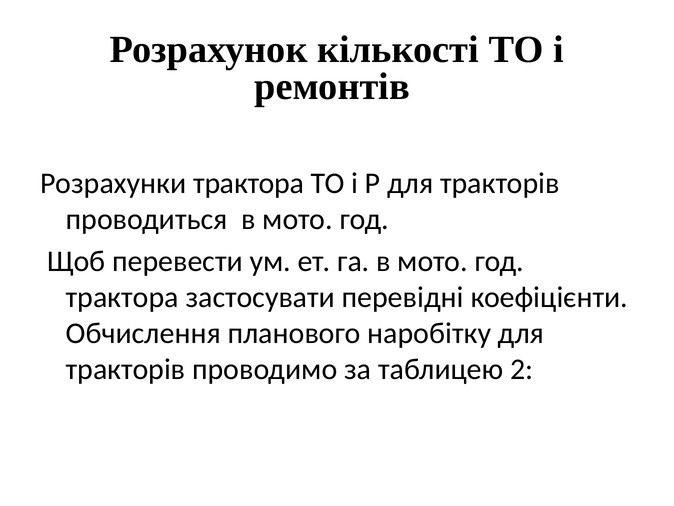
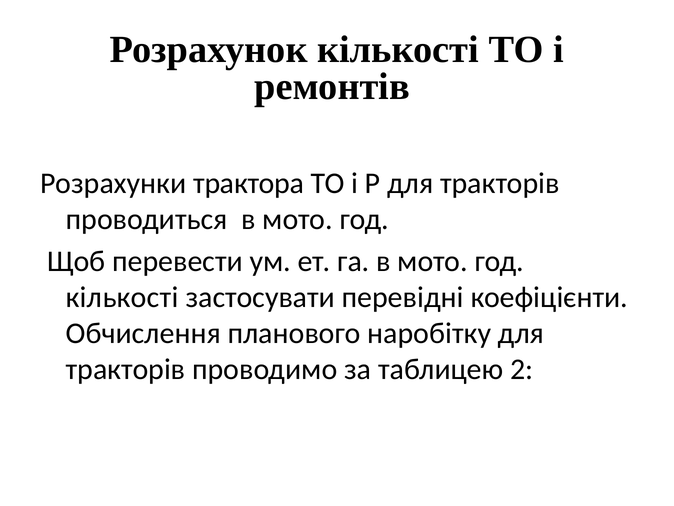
трактора at (122, 297): трактора -> кількості
